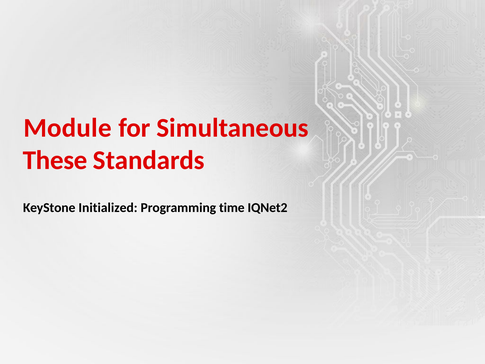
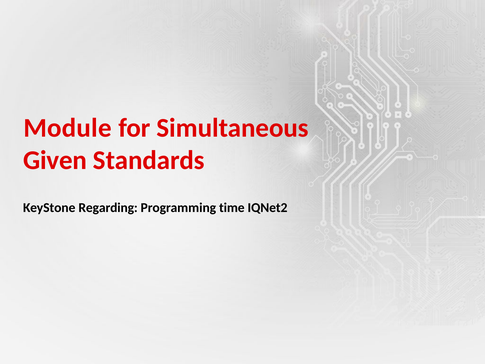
These: These -> Given
Initialized: Initialized -> Regarding
